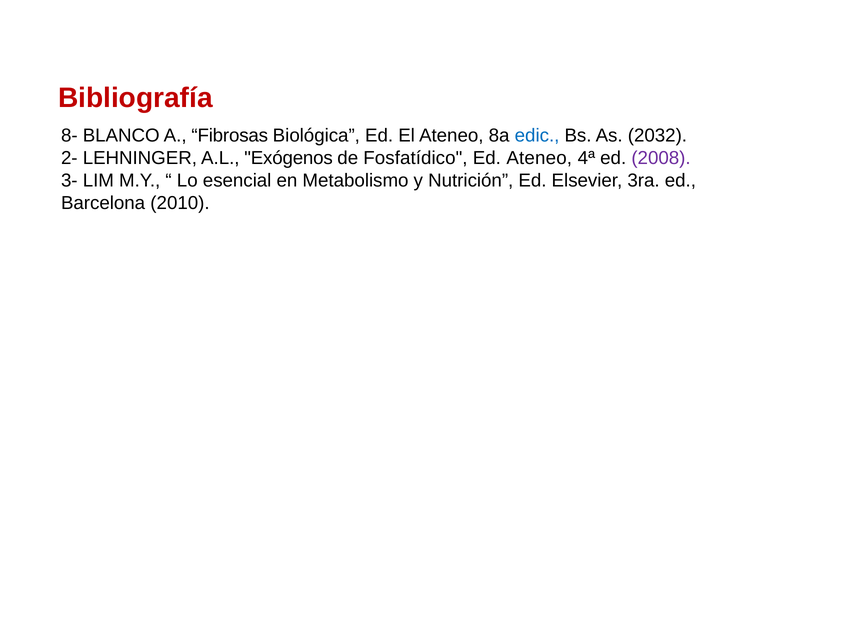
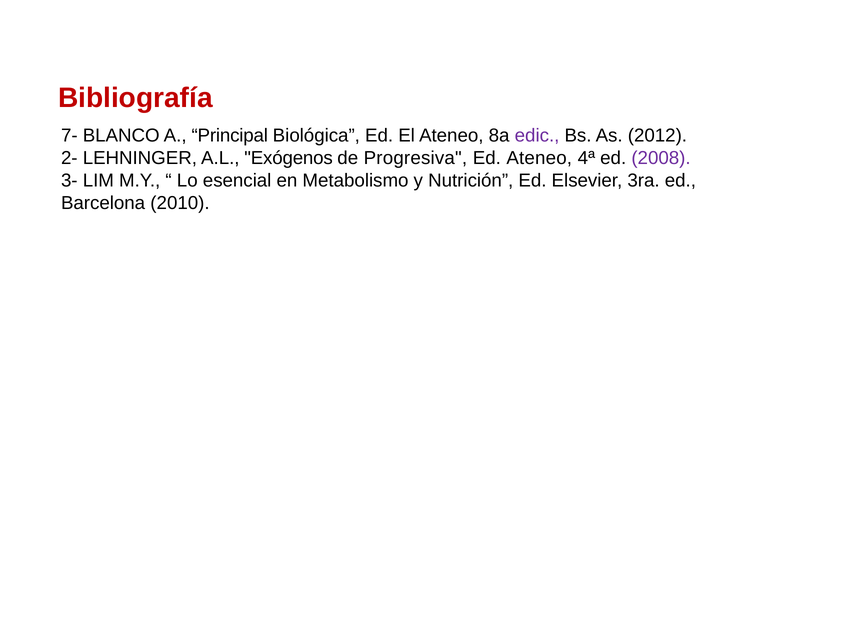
8-: 8- -> 7-
Fibrosas: Fibrosas -> Principal
edic colour: blue -> purple
2032: 2032 -> 2012
Fosfatídico: Fosfatídico -> Progresiva
